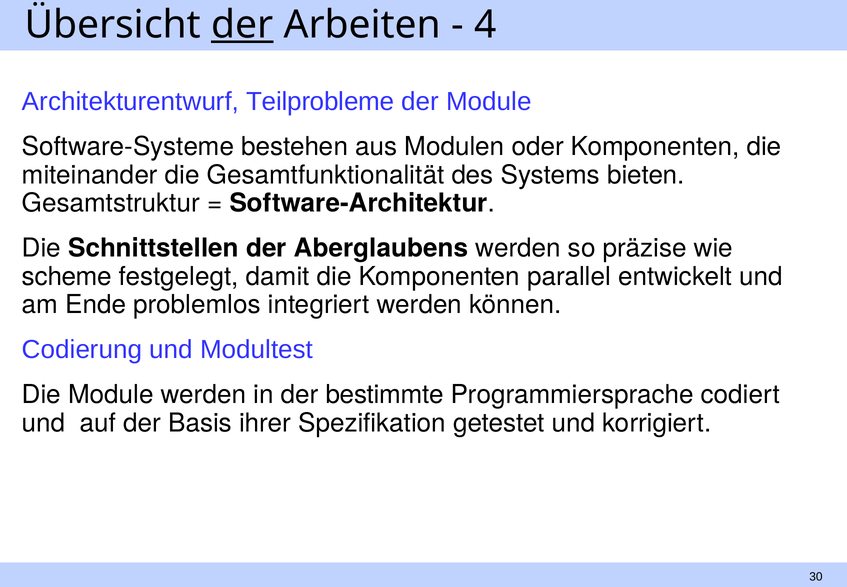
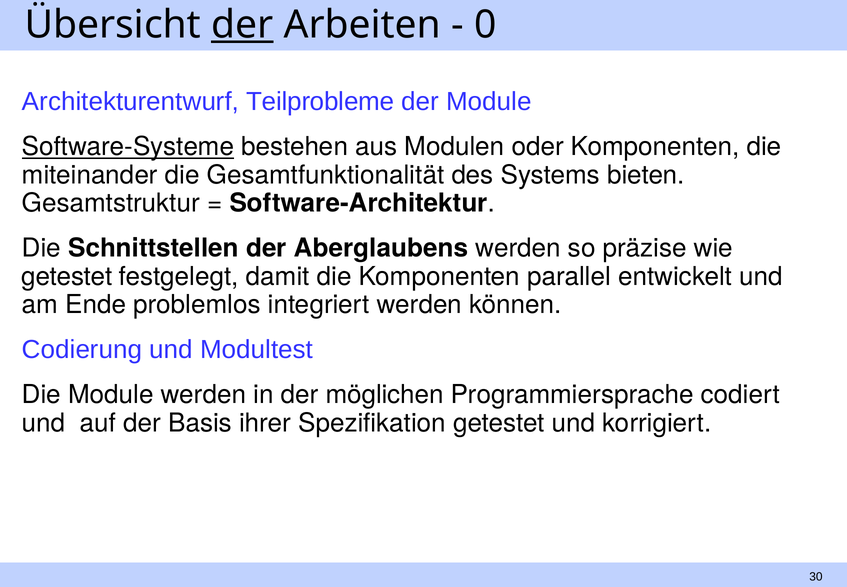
4: 4 -> 0
Software-Systeme underline: none -> present
scheme at (67, 276): scheme -> getestet
bestimmte: bestimmte -> möglichen
